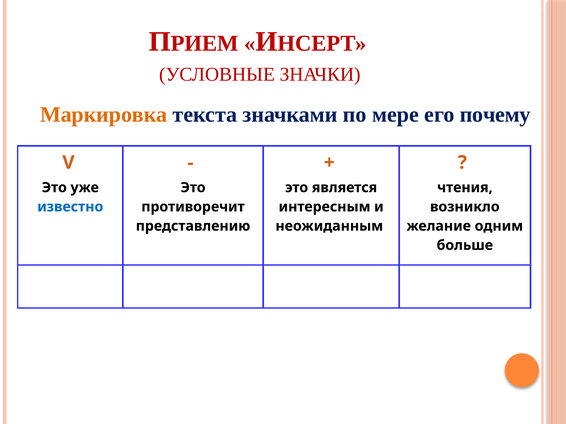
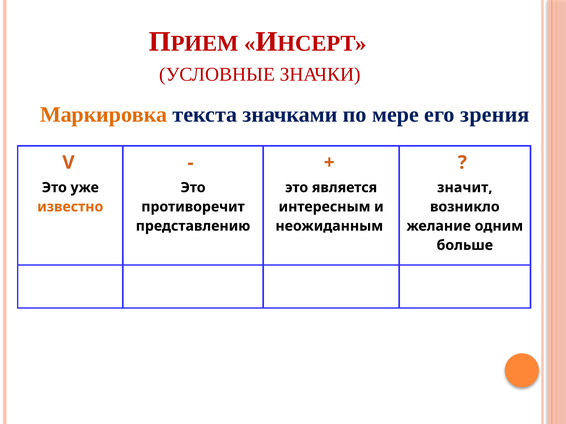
почему: почему -> зрения
чтения: чтения -> значит
известно colour: blue -> orange
